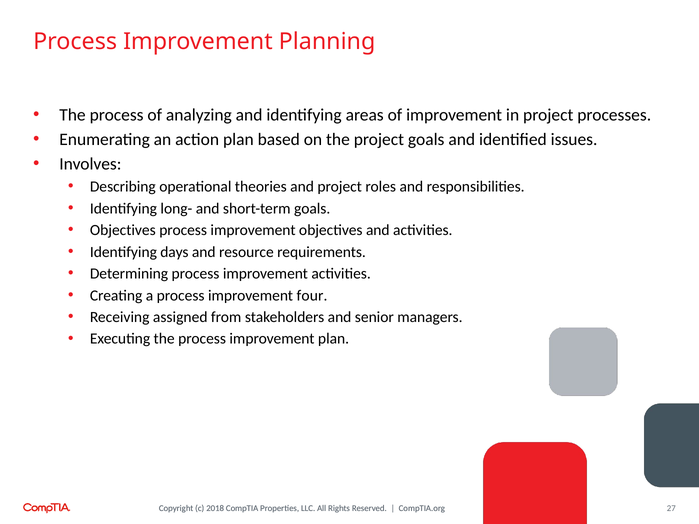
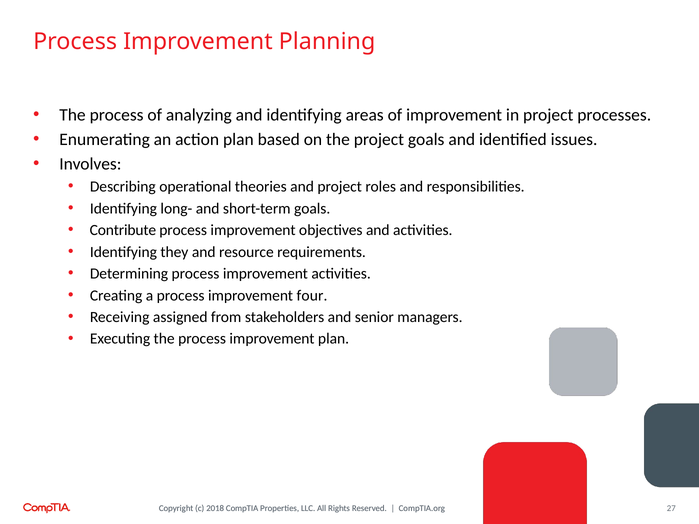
Objectives at (123, 230): Objectives -> Contribute
days: days -> they
